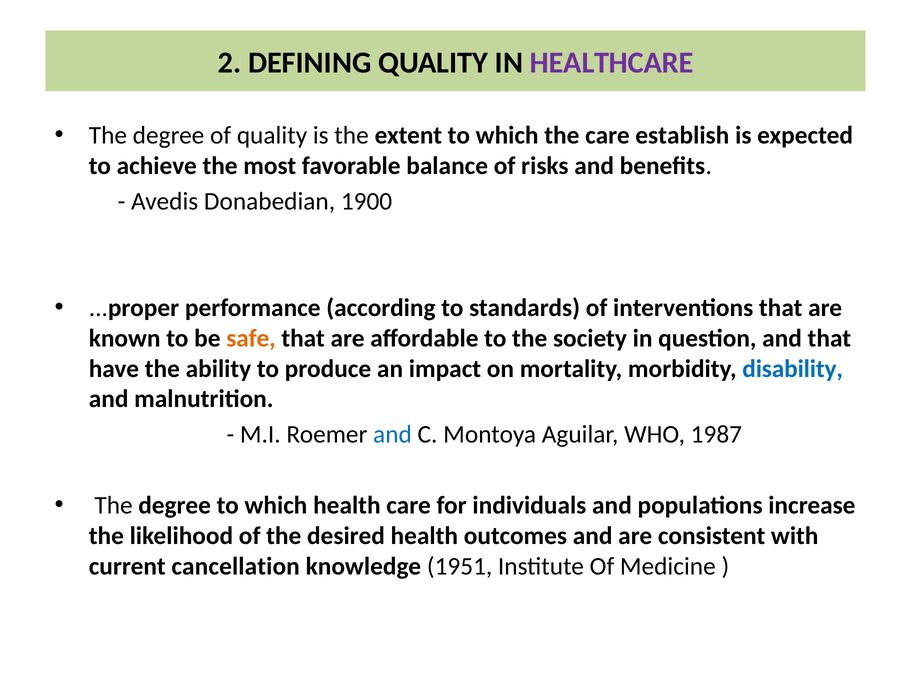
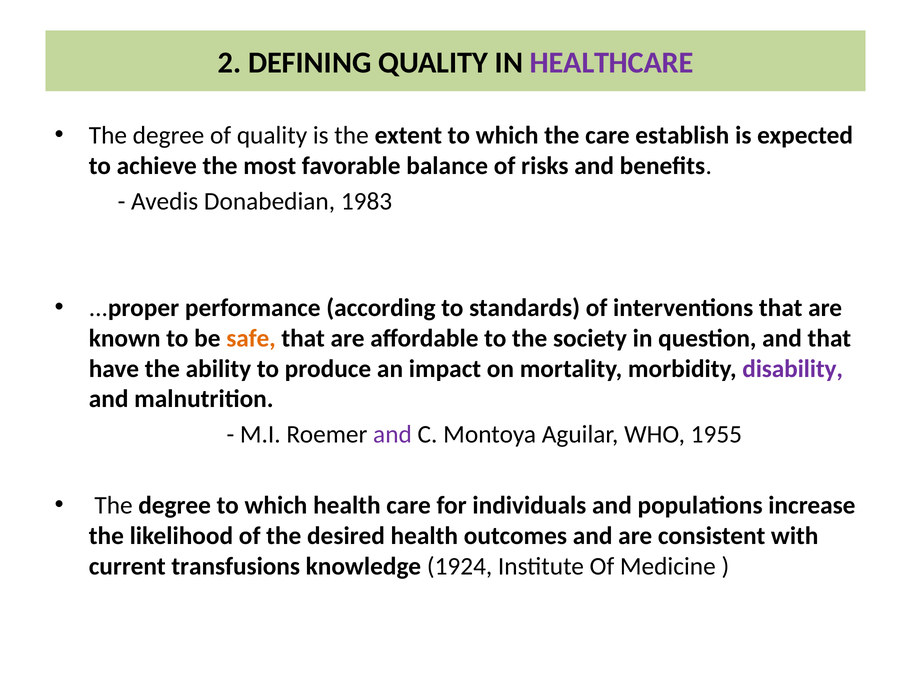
1900: 1900 -> 1983
disability colour: blue -> purple
and at (393, 434) colour: blue -> purple
1987: 1987 -> 1955
cancellation: cancellation -> transfusions
1951: 1951 -> 1924
